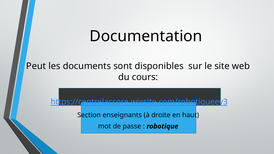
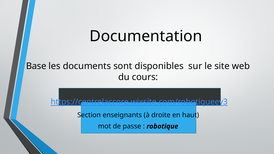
Peut: Peut -> Base
